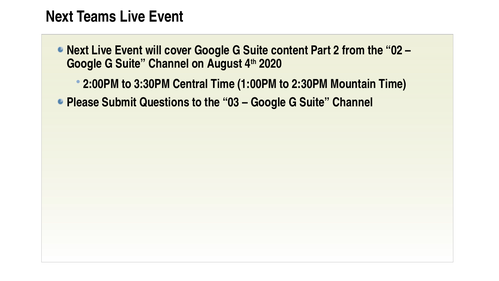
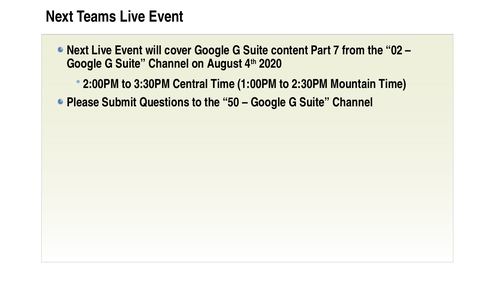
2: 2 -> 7
03: 03 -> 50
